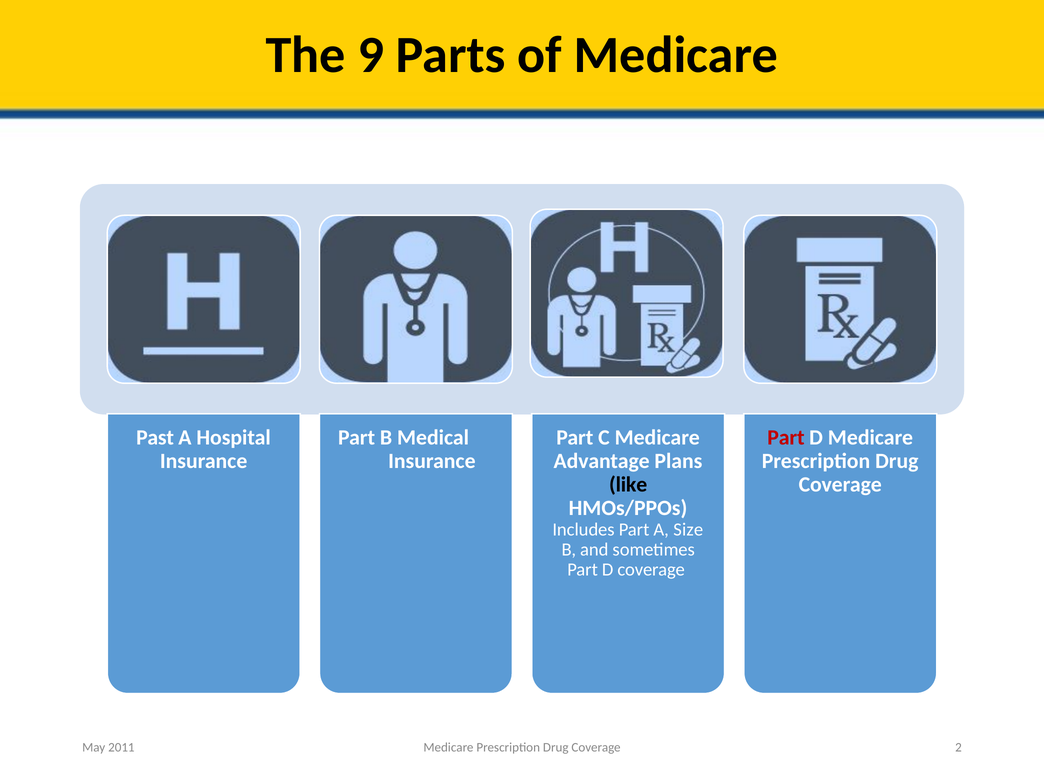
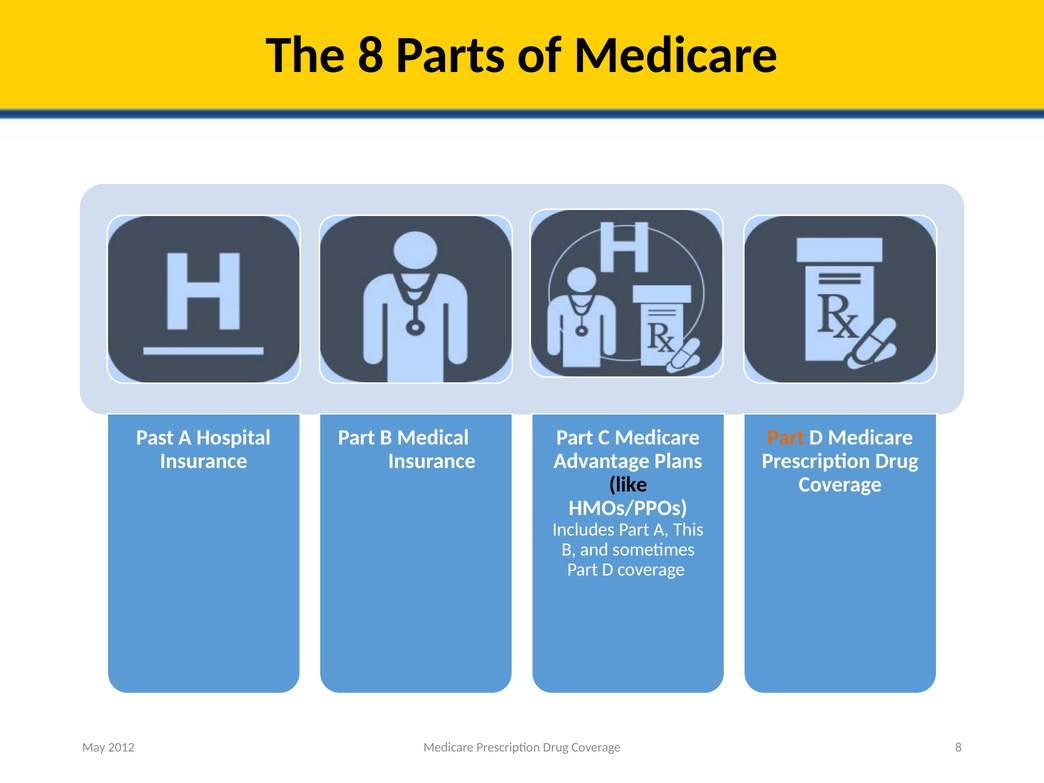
The 9: 9 -> 8
Part at (786, 438) colour: red -> orange
Size: Size -> This
Coverage 2: 2 -> 8
2011: 2011 -> 2012
